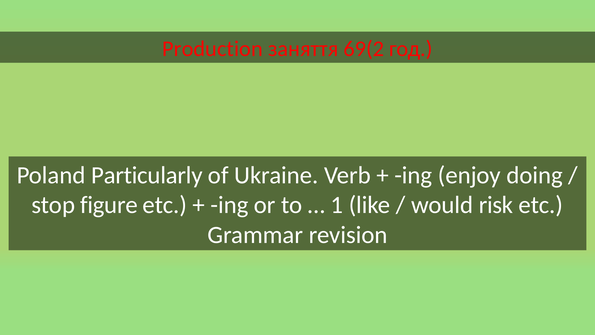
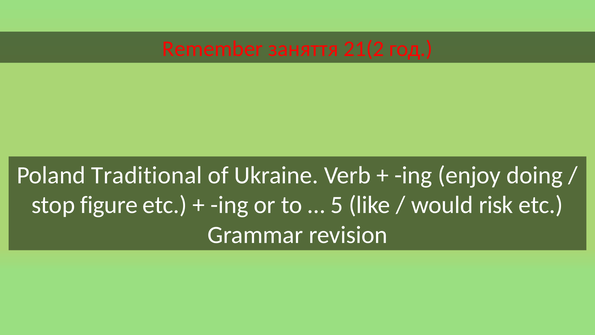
Production: Production -> Remember
69(2: 69(2 -> 21(2
Particularly: Particularly -> Traditional
1: 1 -> 5
